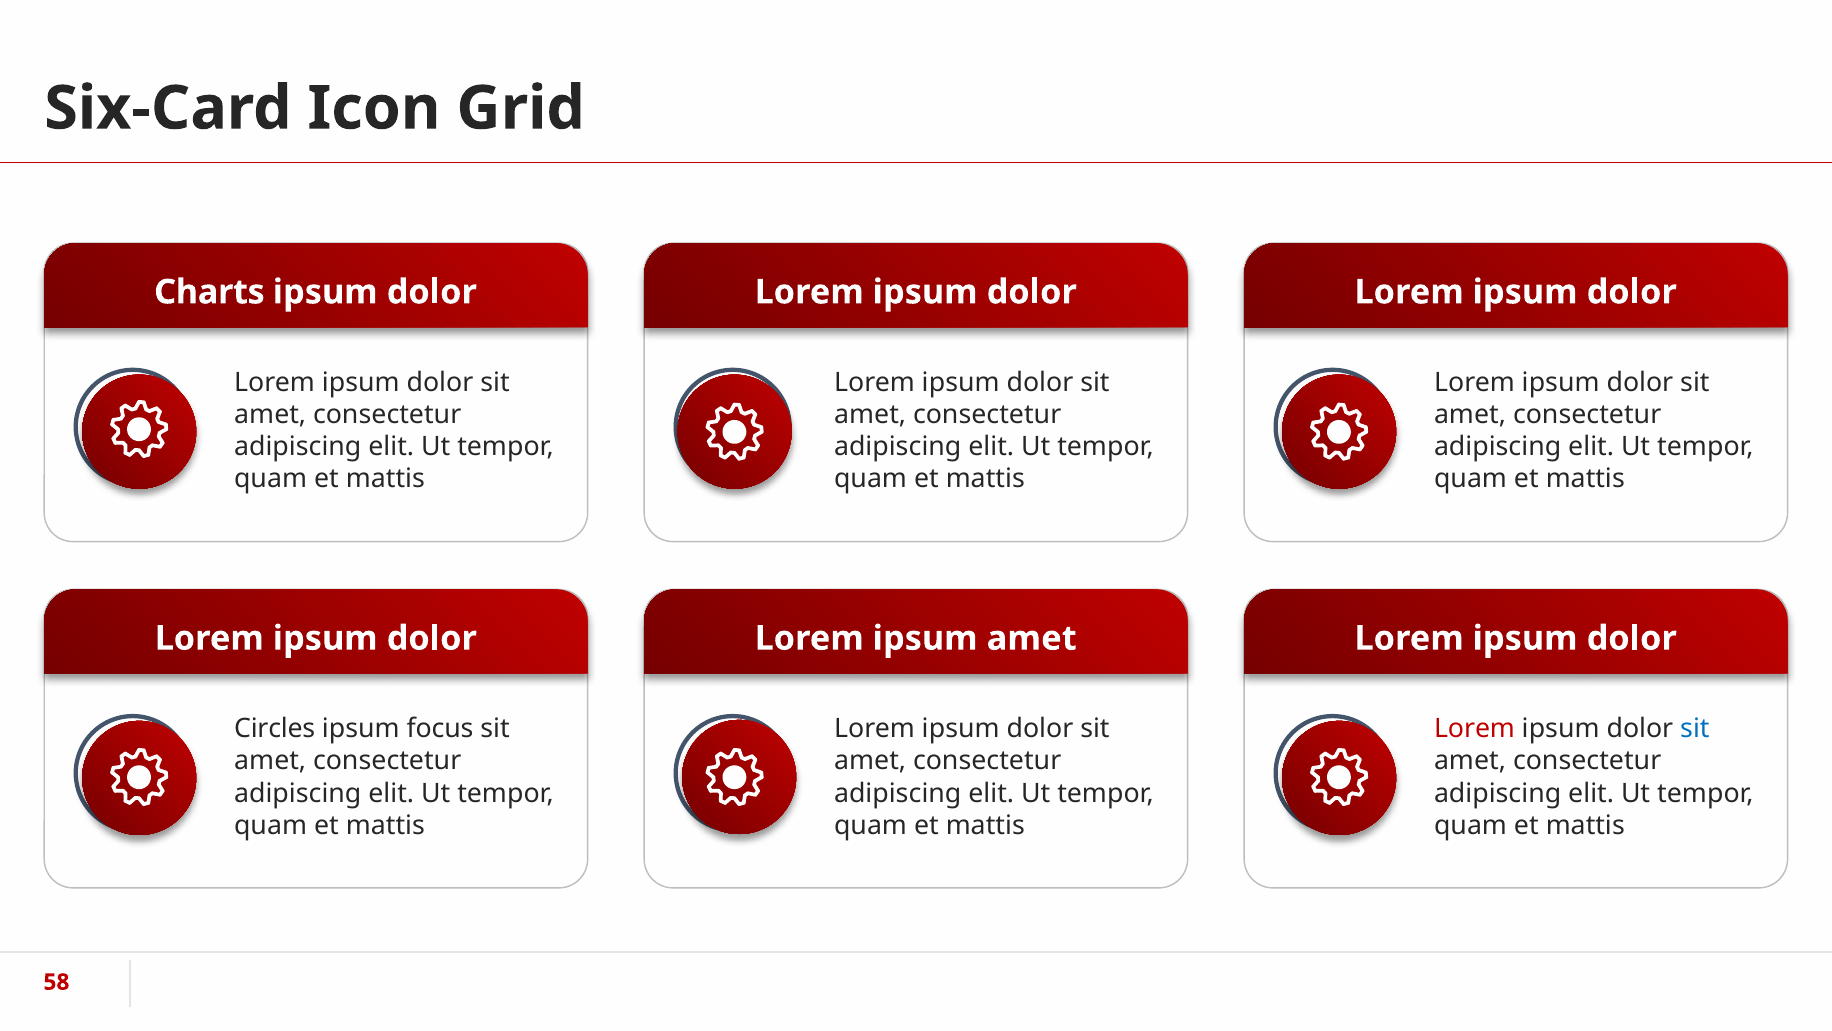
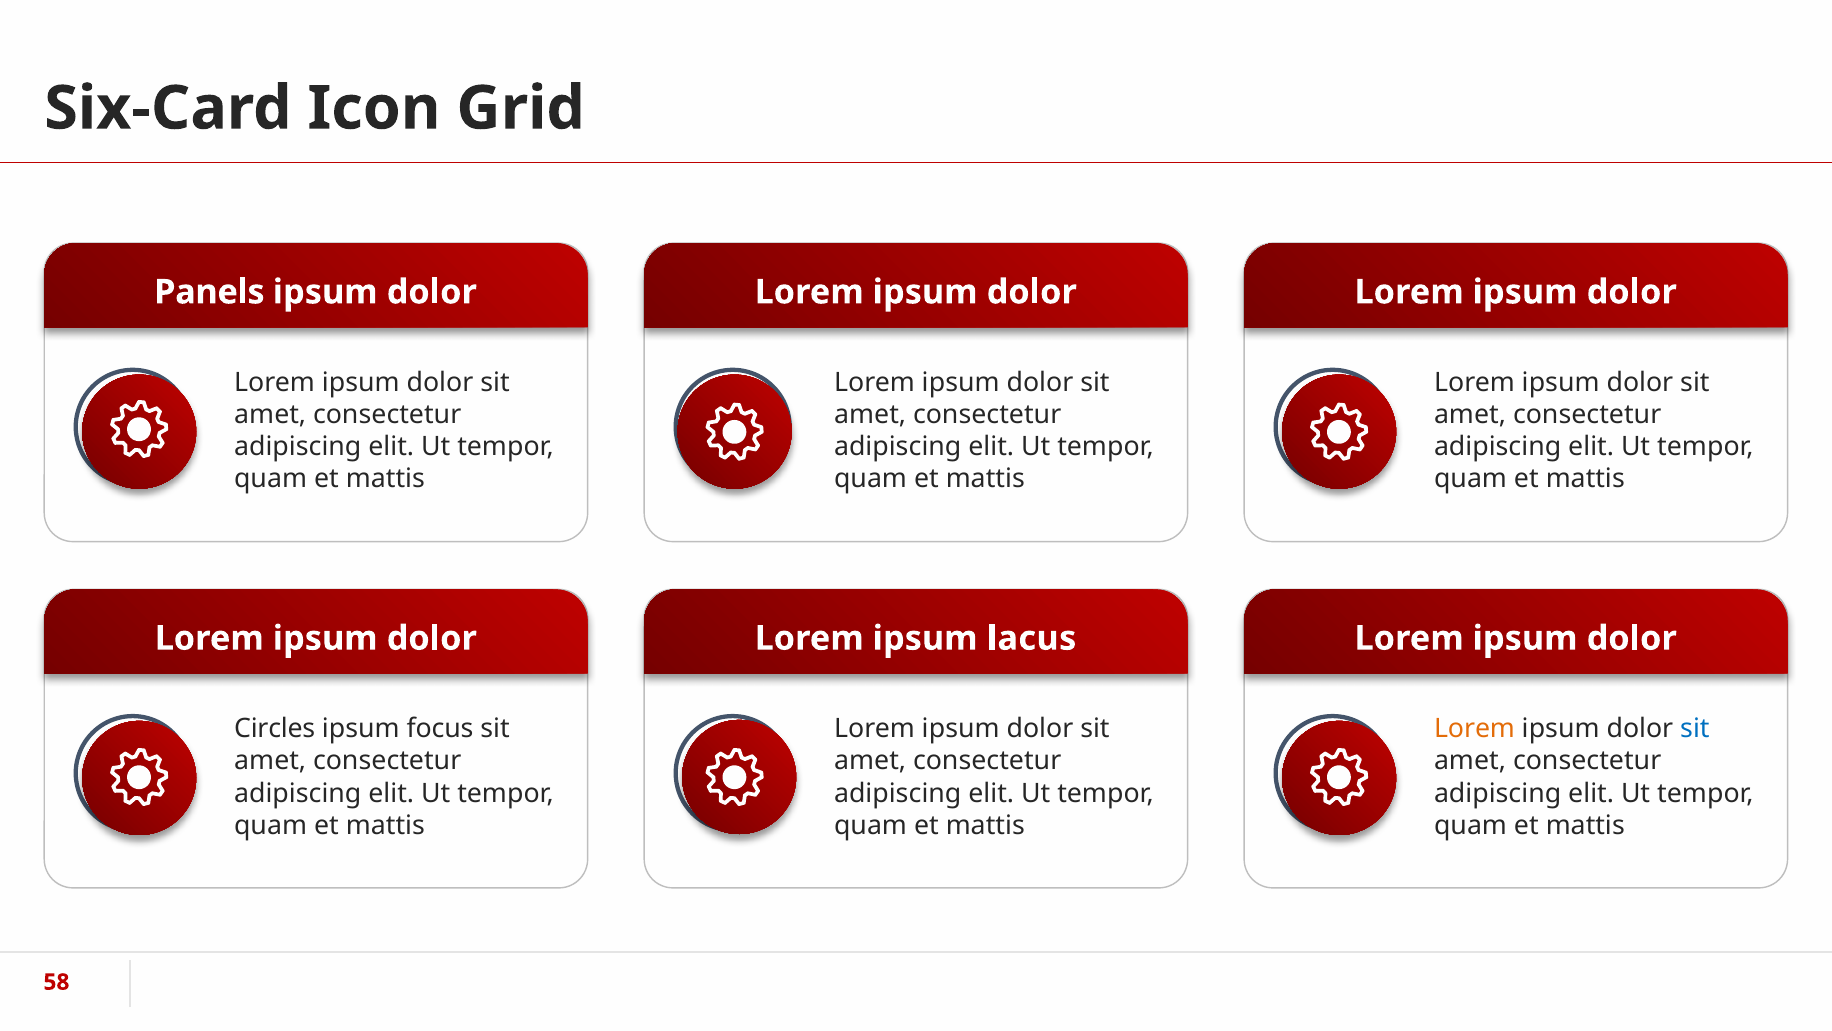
Charts: Charts -> Panels
ipsum amet: amet -> lacus
Lorem at (1475, 729) colour: red -> orange
